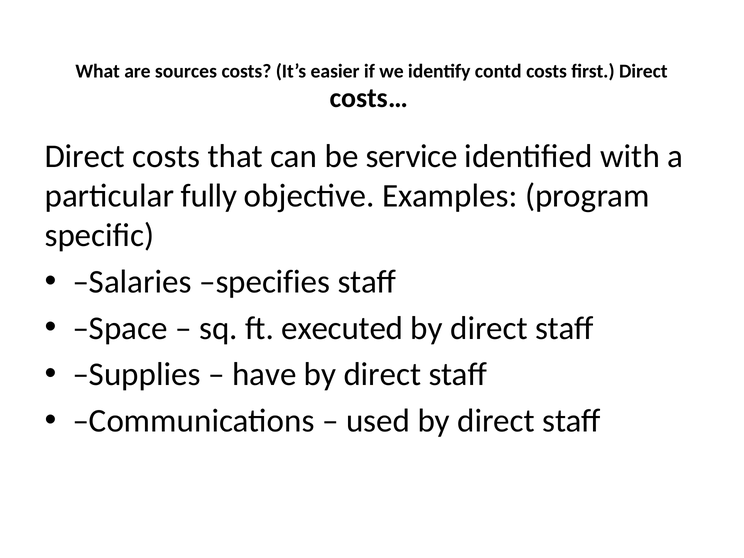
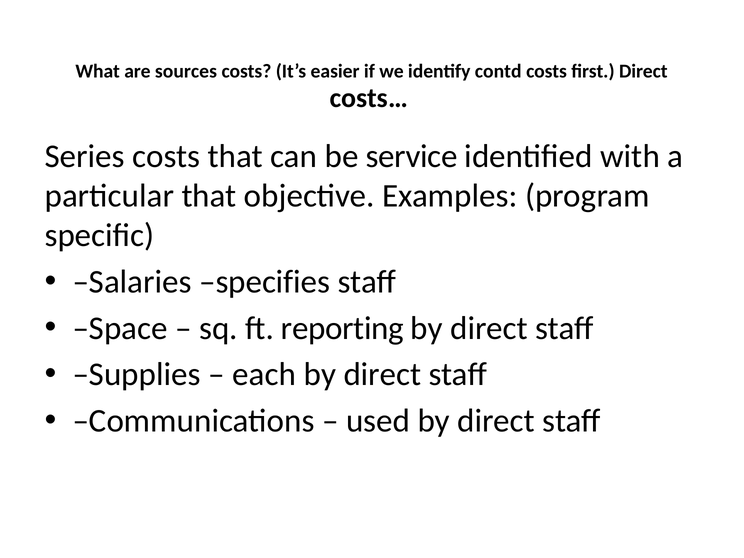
Direct at (85, 156): Direct -> Series
particular fully: fully -> that
executed: executed -> reporting
have: have -> each
